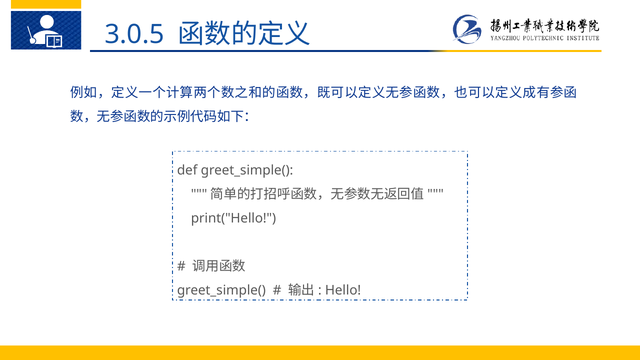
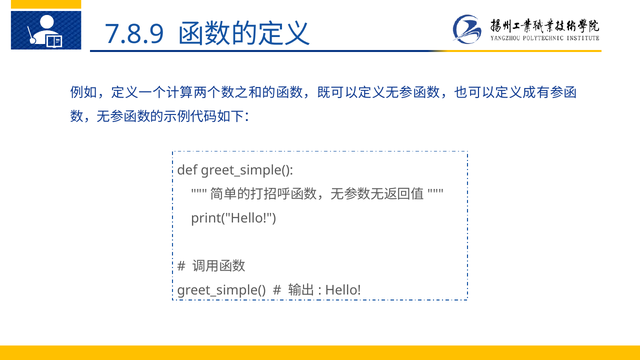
3.0.5: 3.0.5 -> 7.8.9
